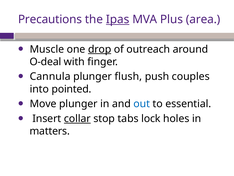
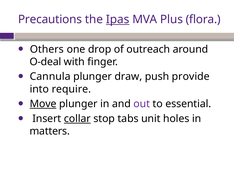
area: area -> flora
Muscle: Muscle -> Others
drop underline: present -> none
flush: flush -> draw
couples: couples -> provide
pointed: pointed -> require
Move underline: none -> present
out colour: blue -> purple
lock: lock -> unit
